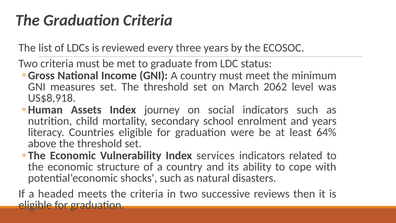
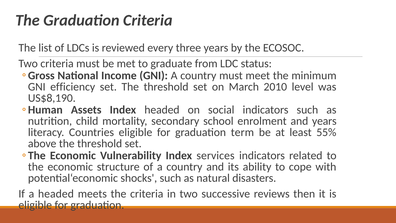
measures: measures -> efficiency
2062: 2062 -> 2010
US$8,918: US$8,918 -> US$8,190
Index journey: journey -> headed
were: were -> term
64%: 64% -> 55%
